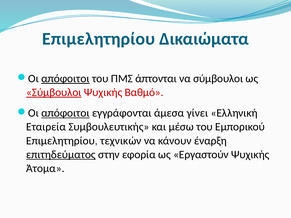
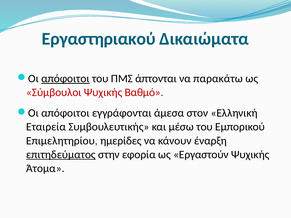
Επιμελητηρίου at (99, 39): Επιμελητηρίου -> Εργαστηριακού
να σύμβουλοι: σύμβουλοι -> παρακάτω
Σύμβουλοι at (54, 92) underline: present -> none
απόφοιτοι at (65, 113) underline: present -> none
γίνει: γίνει -> στον
τεχνικών: τεχνικών -> ημερίδες
